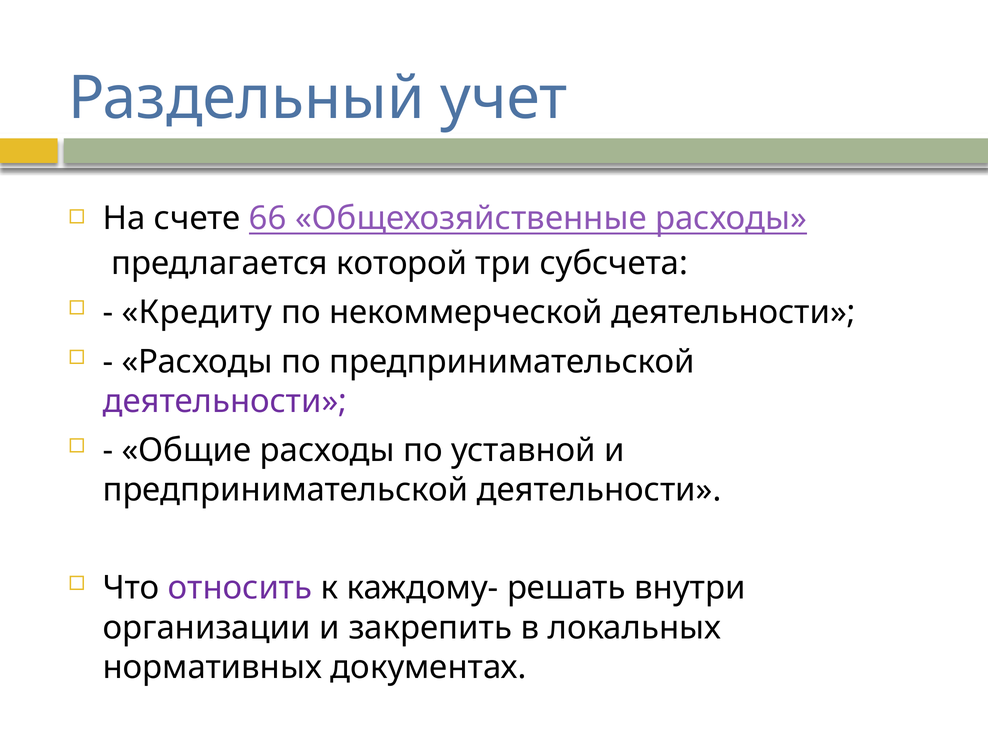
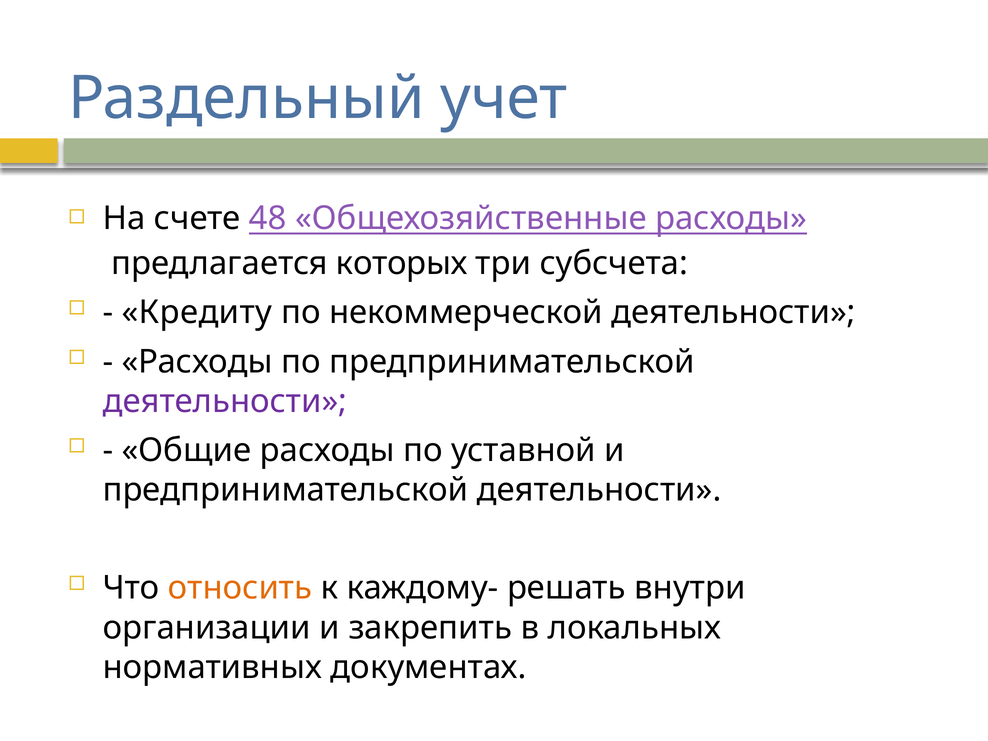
66: 66 -> 48
которой: которой -> которых
относить colour: purple -> orange
